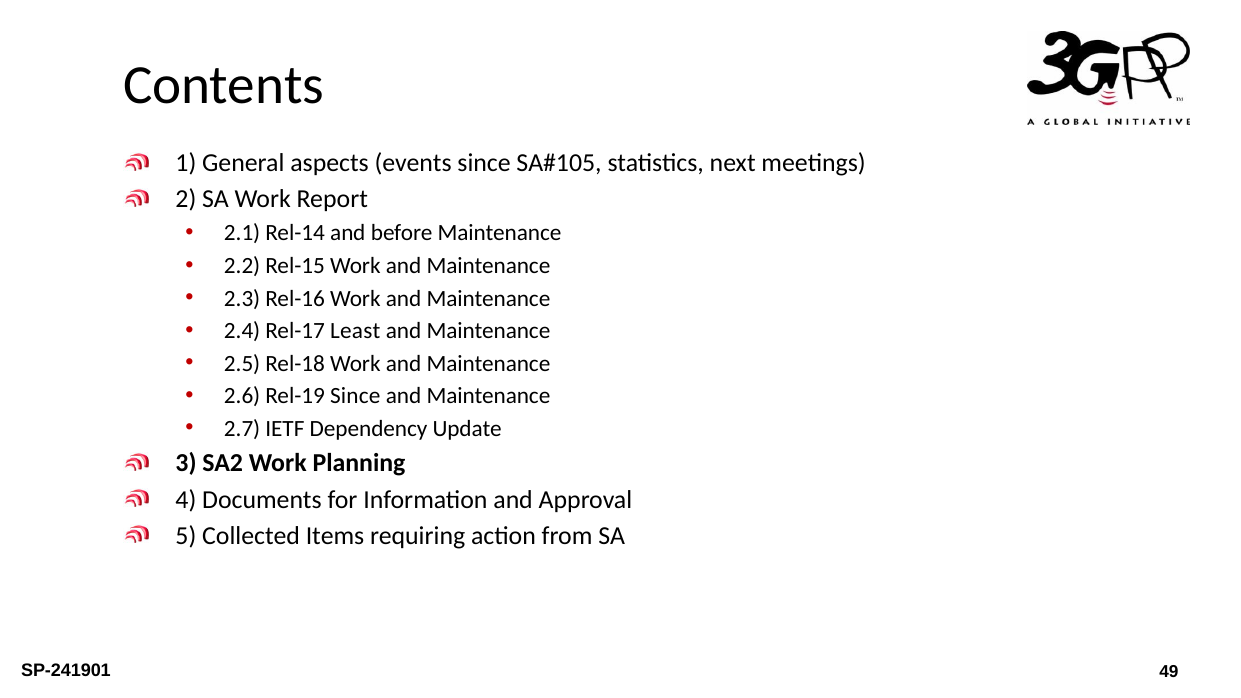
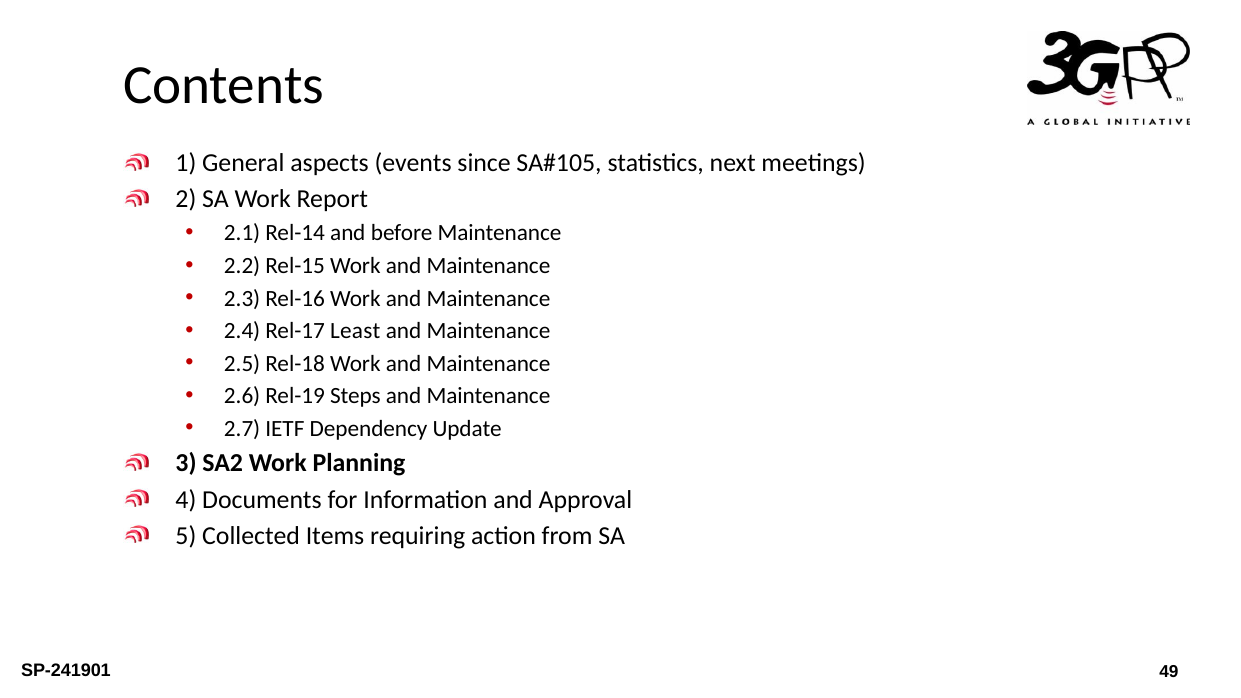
Rel-19 Since: Since -> Steps
